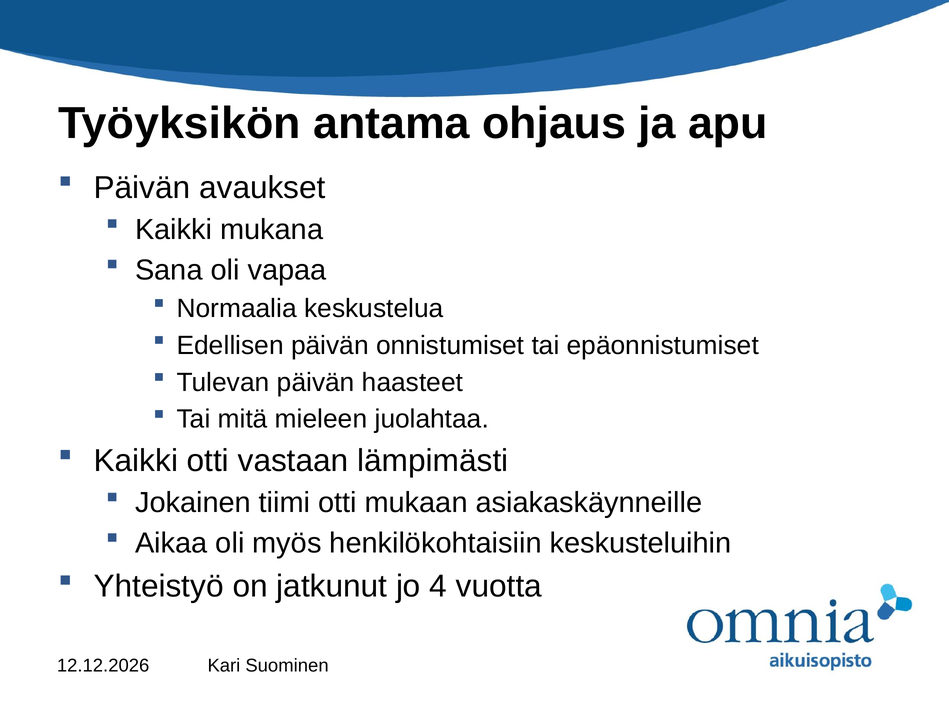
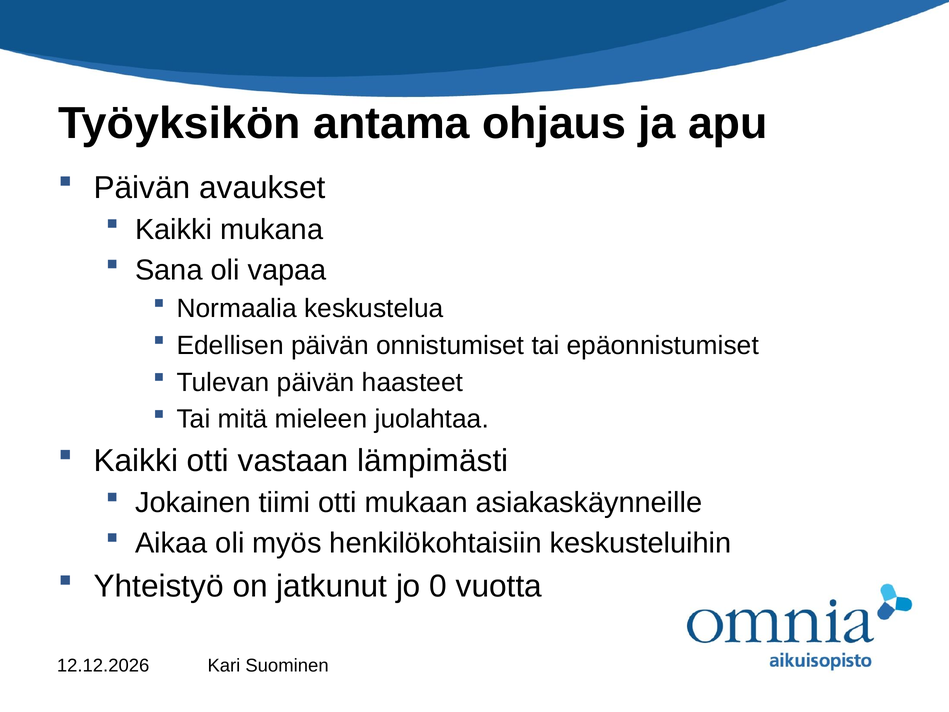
4: 4 -> 0
